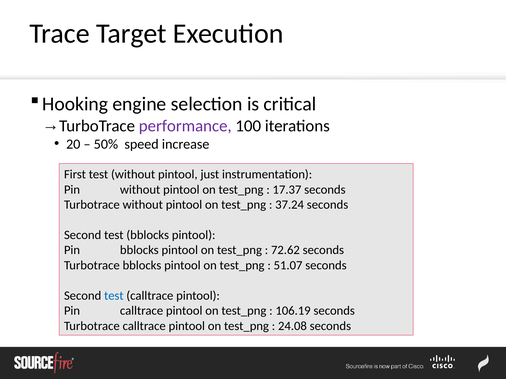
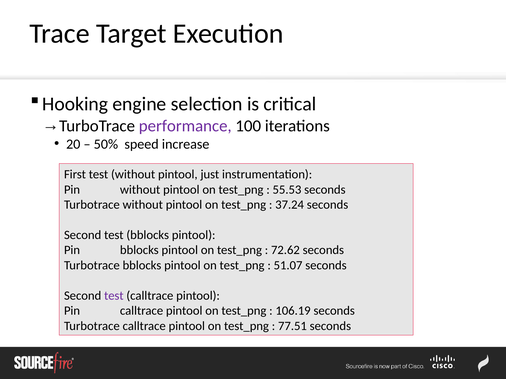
17.37: 17.37 -> 55.53
test at (114, 296) colour: blue -> purple
24.08: 24.08 -> 77.51
